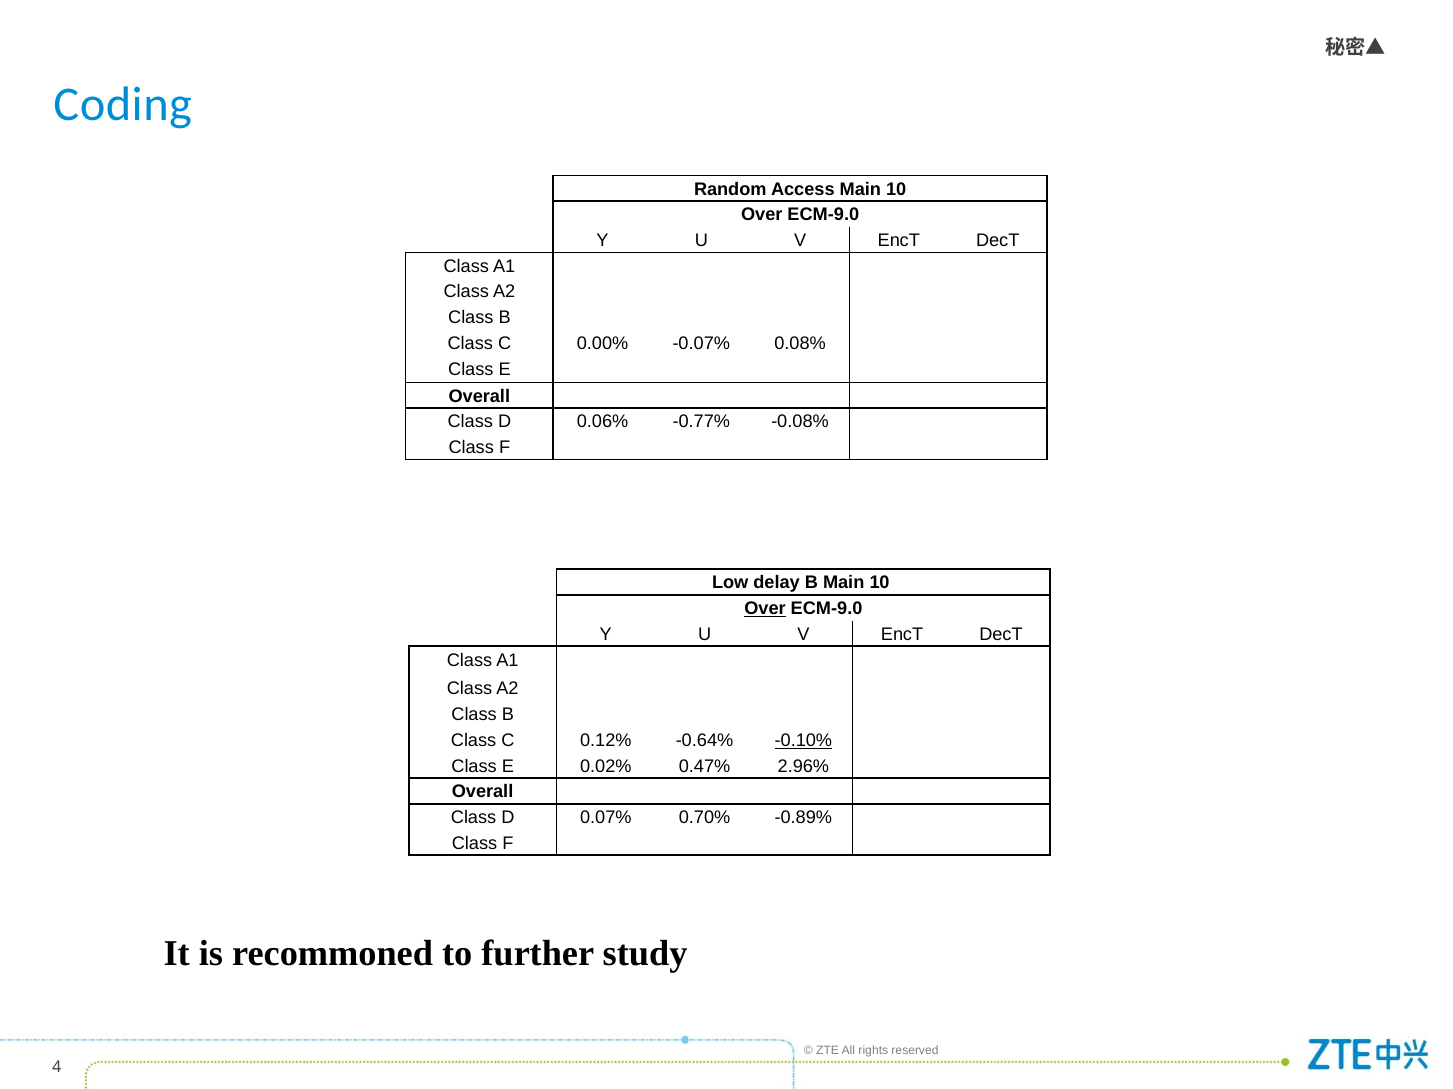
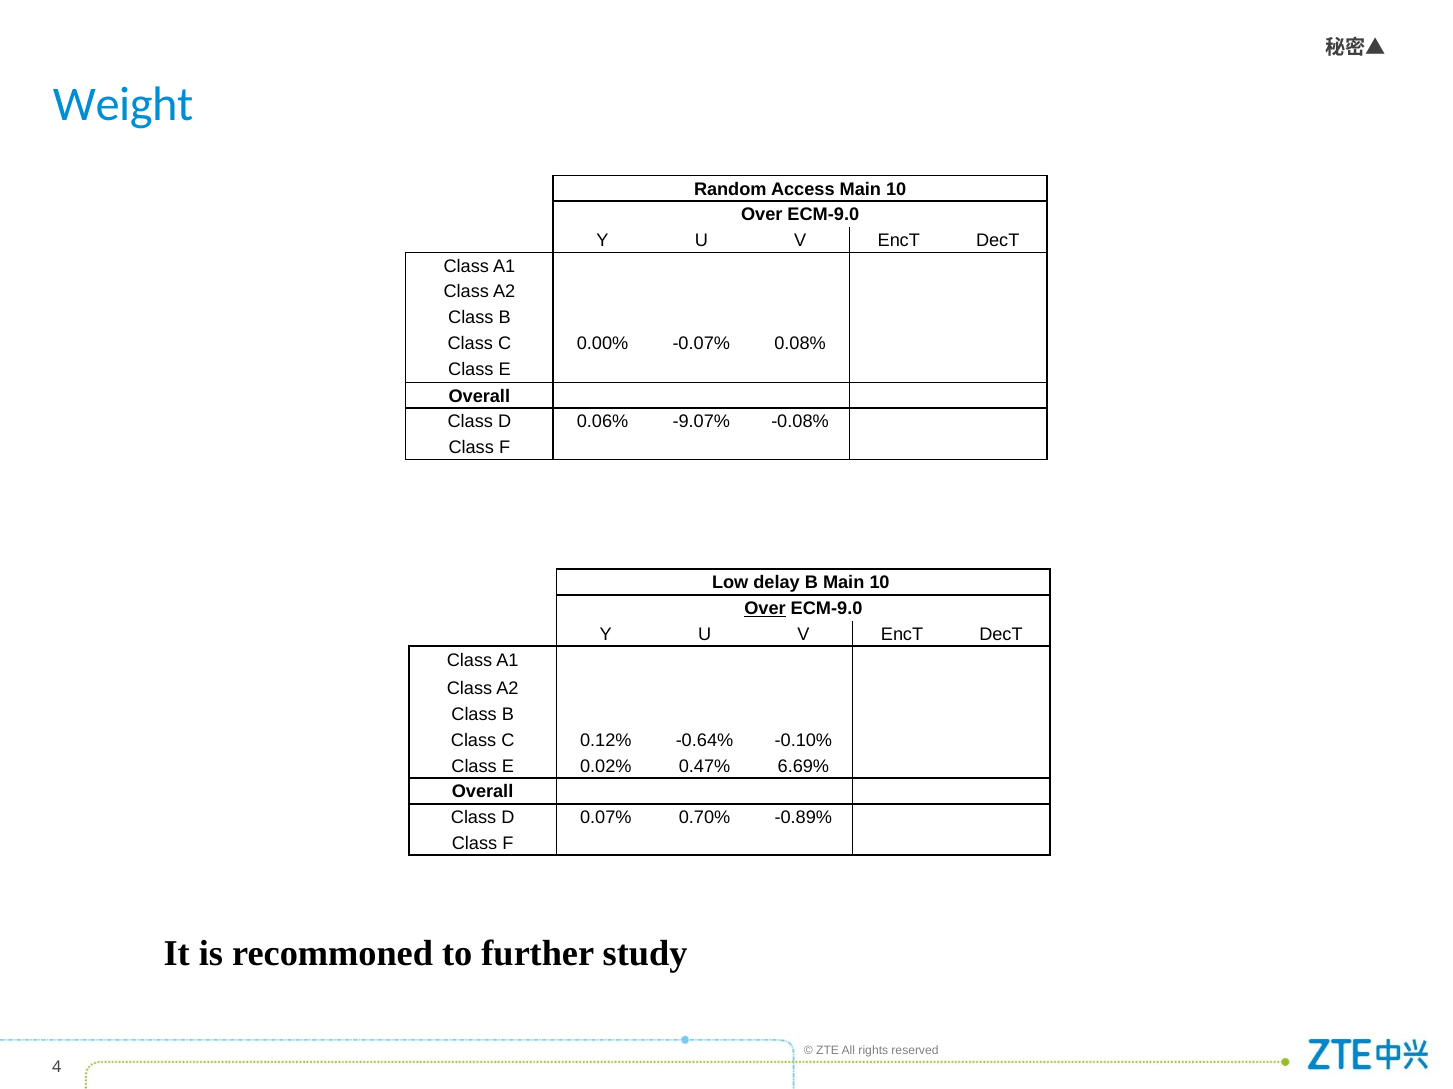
Coding: Coding -> Weight
-0.77%: -0.77% -> -9.07%
-0.10% underline: present -> none
2.96%: 2.96% -> 6.69%
